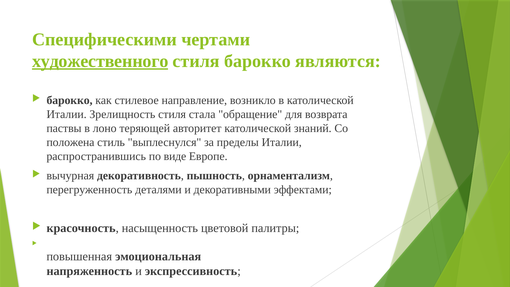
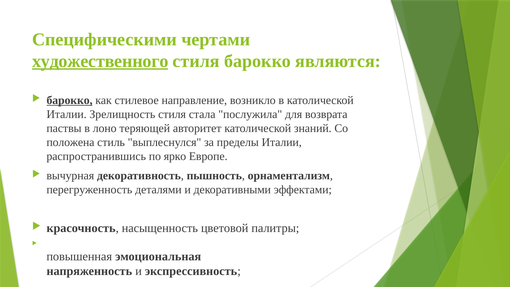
барокко at (70, 100) underline: none -> present
обращение: обращение -> послужила
виде: виде -> ярко
